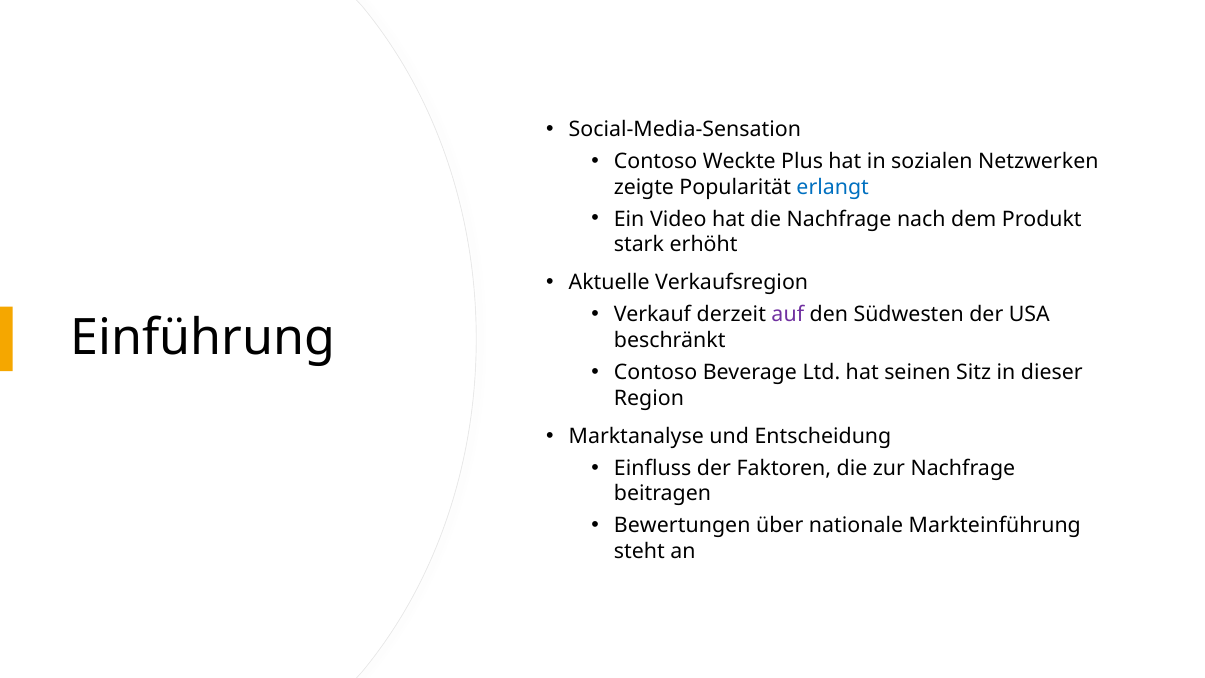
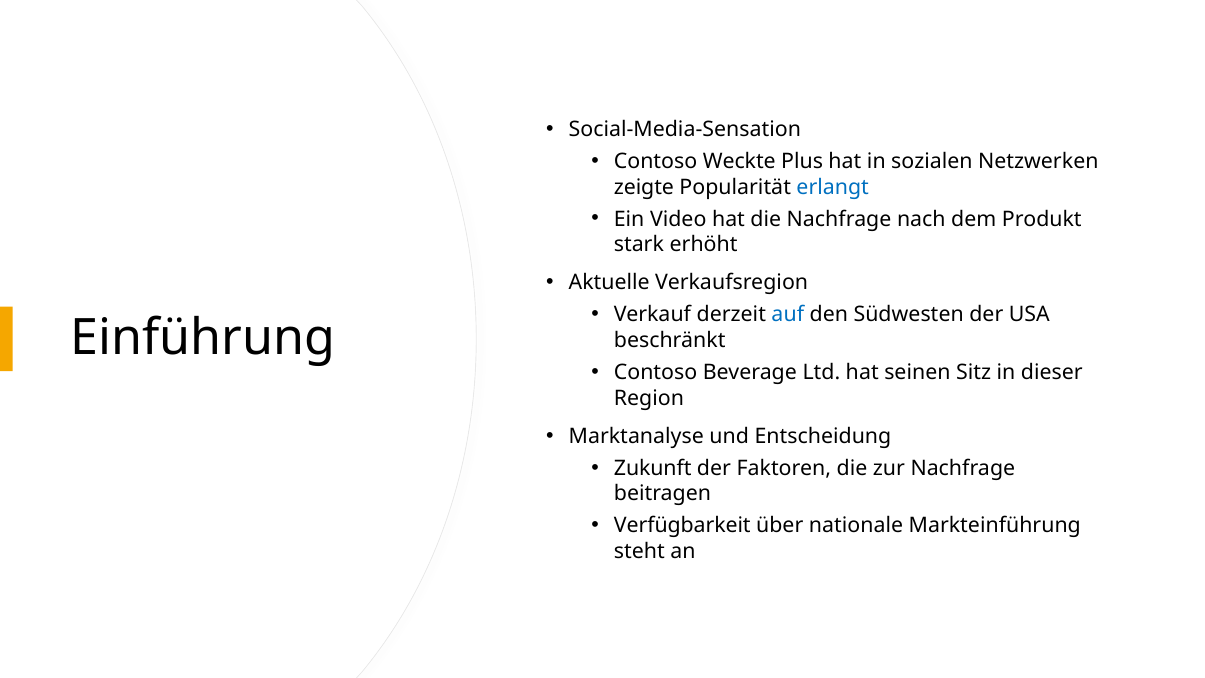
auf colour: purple -> blue
Einfluss: Einfluss -> Zukunft
Bewertungen: Bewertungen -> Verfügbarkeit
